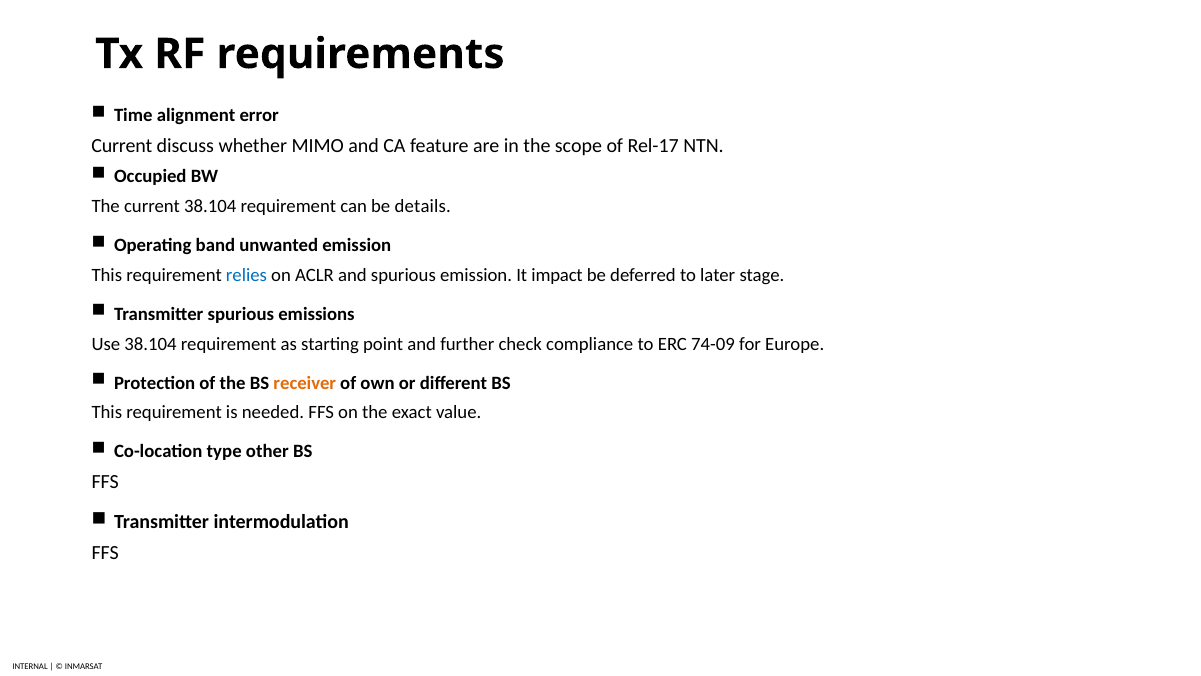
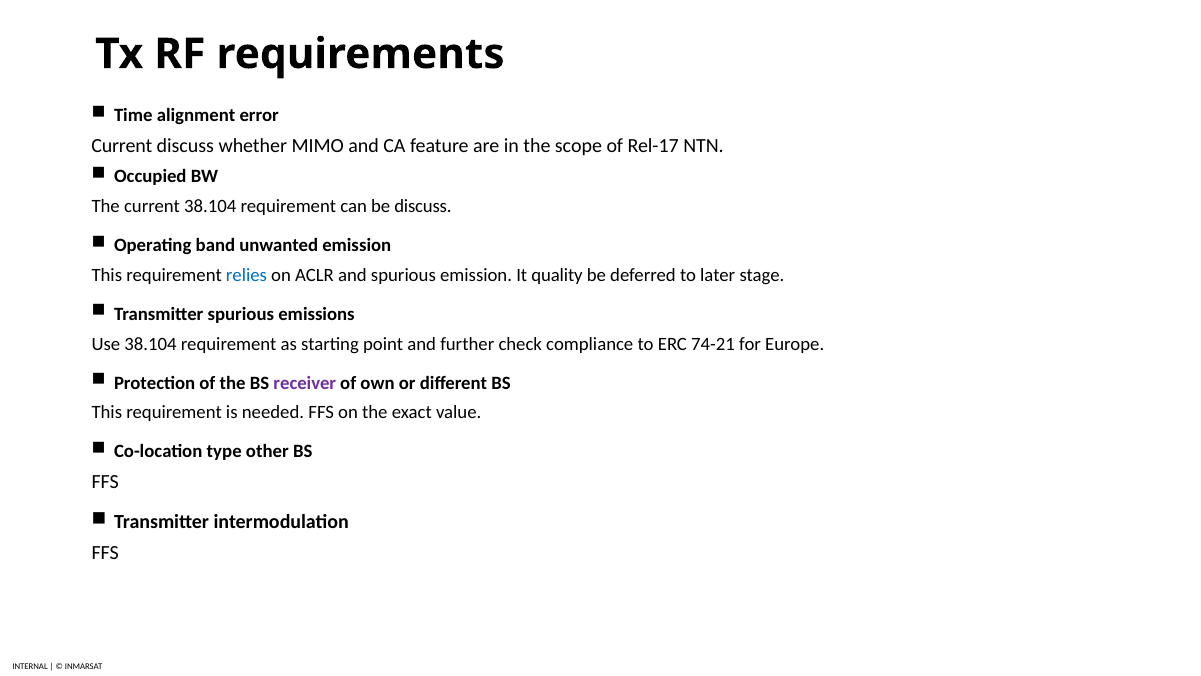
be details: details -> discuss
impact: impact -> quality
74-09: 74-09 -> 74-21
receiver colour: orange -> purple
